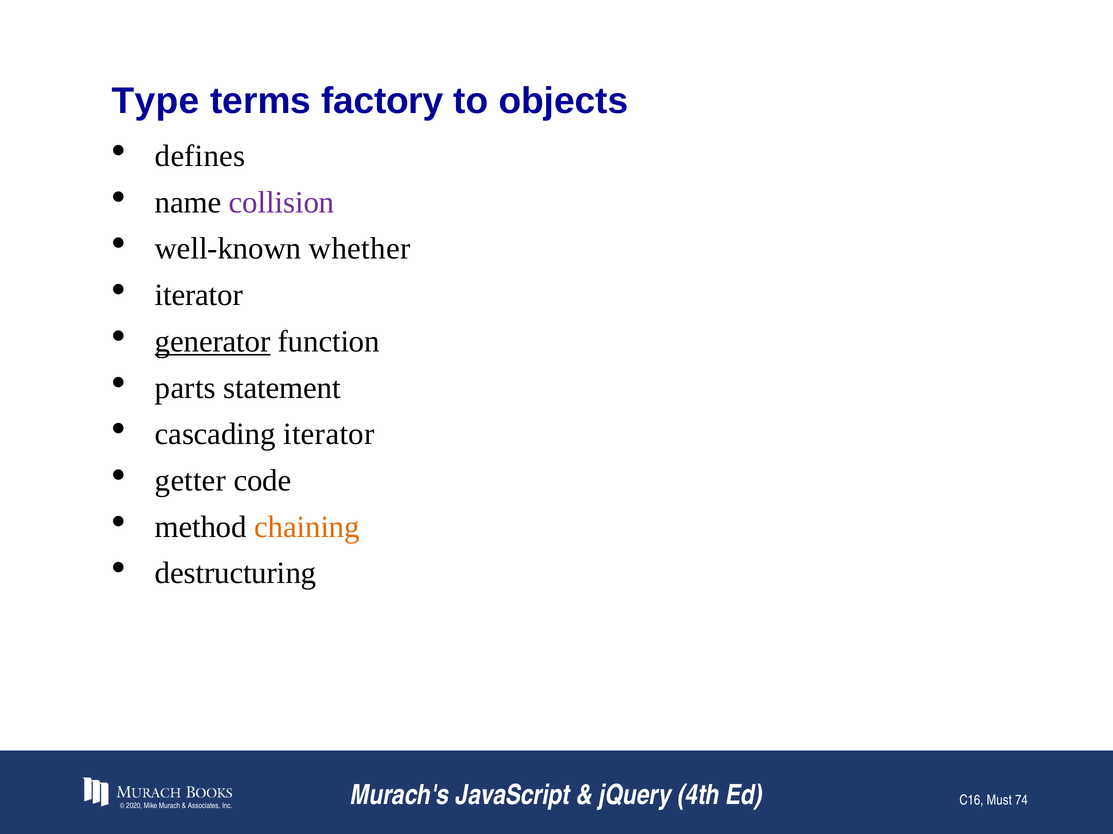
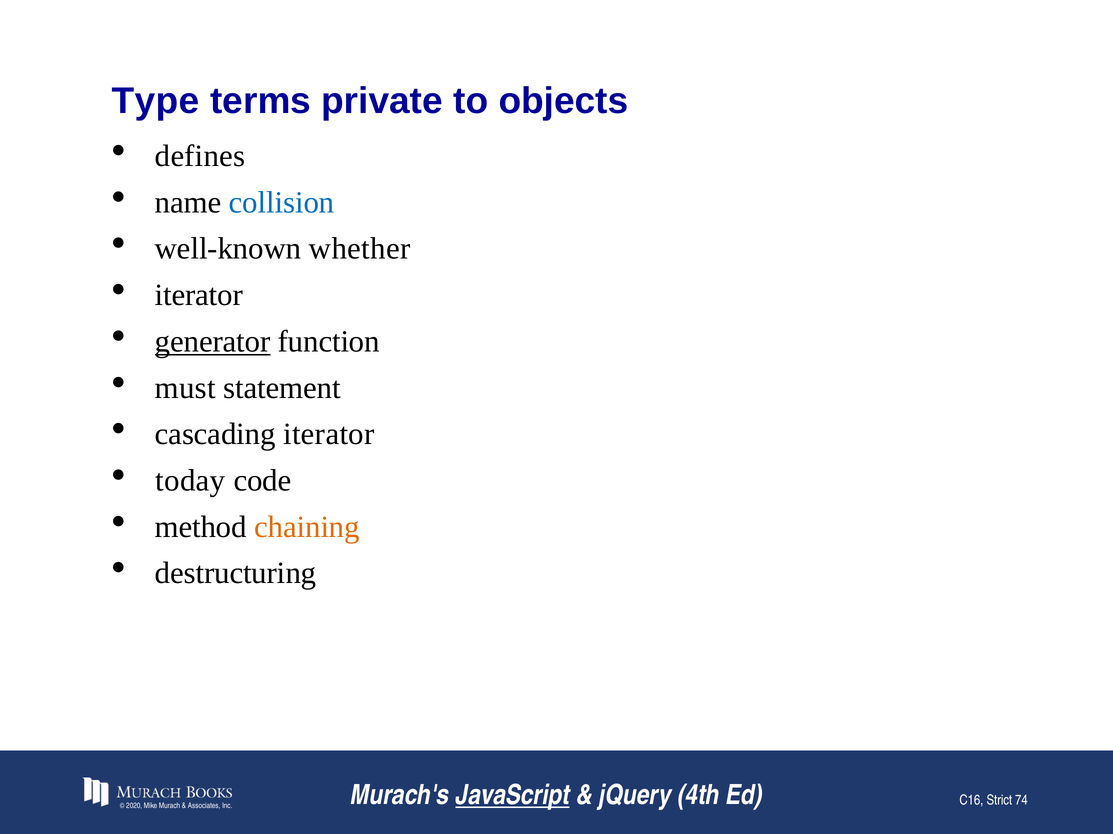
factory: factory -> private
collision colour: purple -> blue
parts: parts -> must
getter: getter -> today
JavaScript underline: none -> present
Must: Must -> Strict
